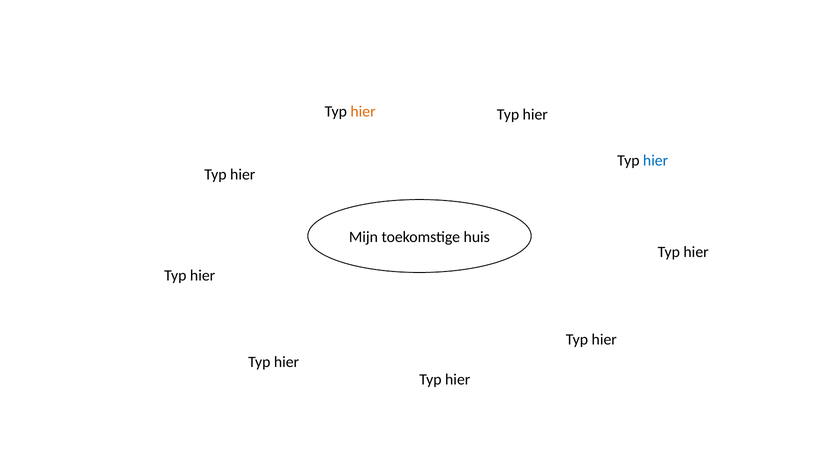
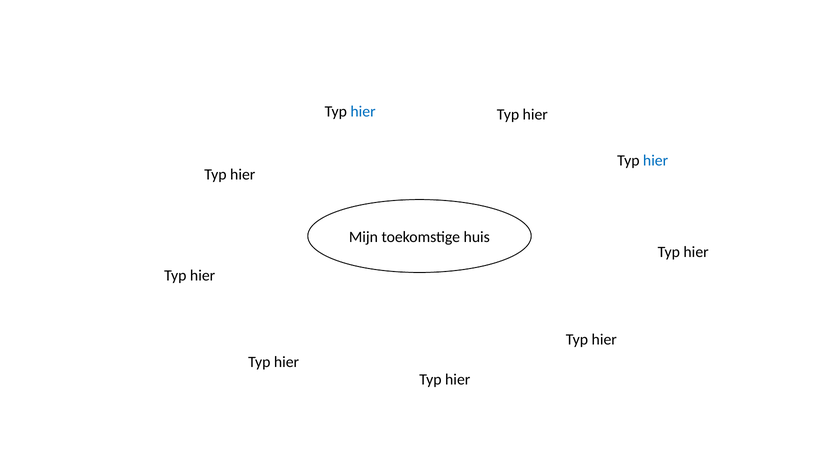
hier at (363, 112) colour: orange -> blue
